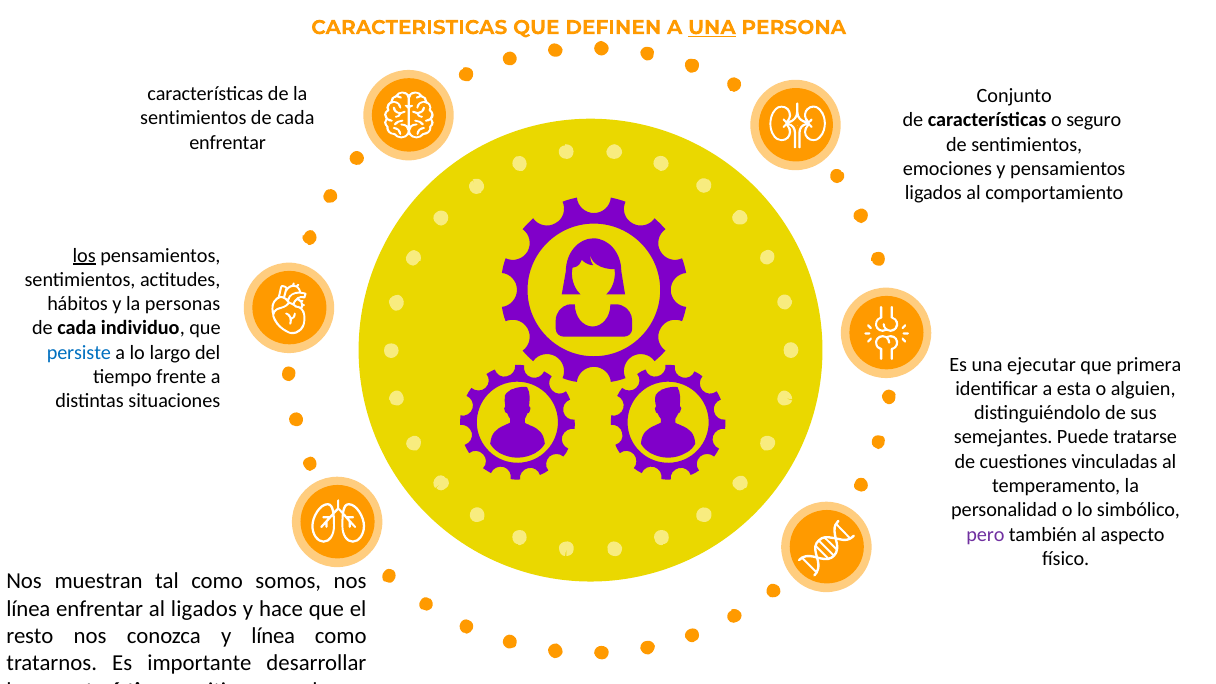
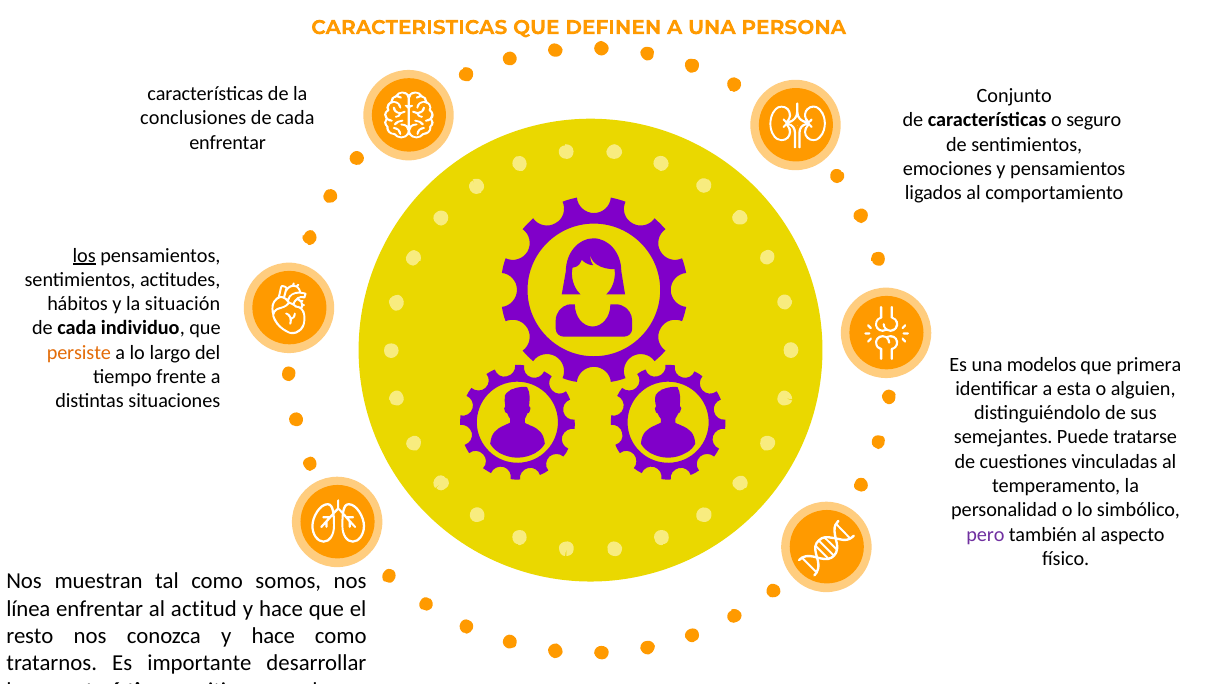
UNA at (712, 27) underline: present -> none
sentimientos at (193, 118): sentimientos -> conclusiones
personas: personas -> situación
persiste colour: blue -> orange
ejecutar: ejecutar -> modelos
al ligados: ligados -> actitud
conozca y línea: línea -> hace
